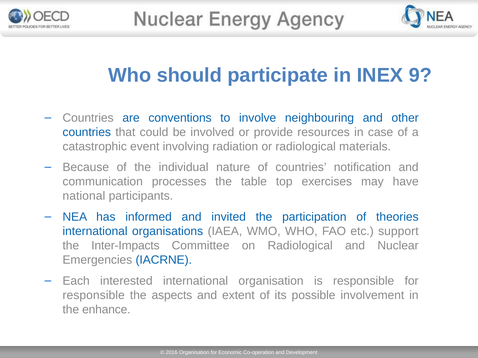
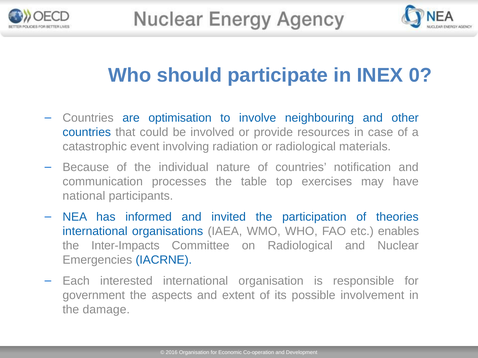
9: 9 -> 0
conventions: conventions -> optimisation
support: support -> enables
responsible at (94, 296): responsible -> government
enhance: enhance -> damage
